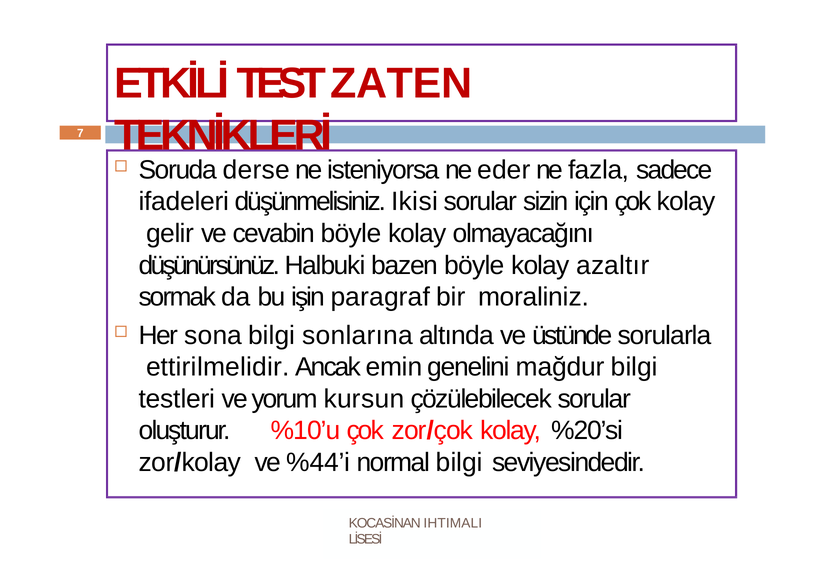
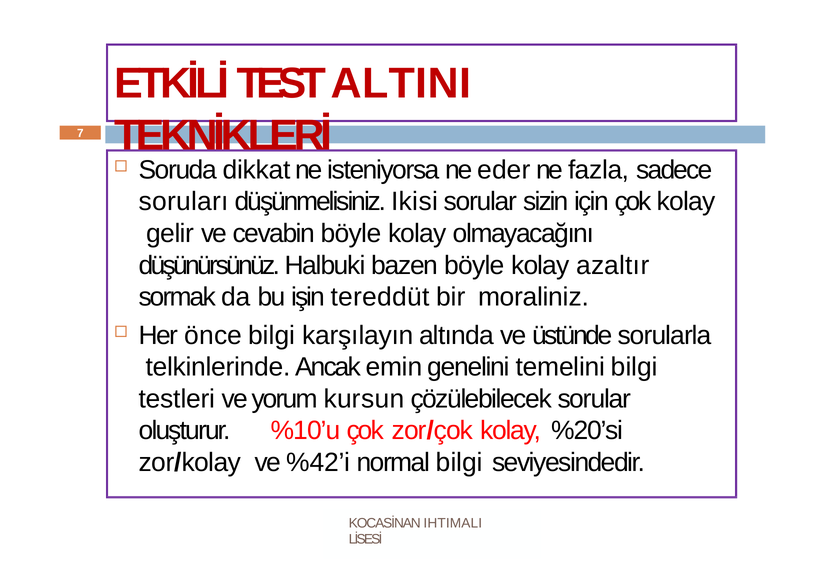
ZATEN: ZATEN -> ALTINI
derse: derse -> dikkat
ifadeleri: ifadeleri -> soruları
paragraf: paragraf -> tereddüt
sona: sona -> önce
sonlarına: sonlarına -> karşılayın
ettirilmelidir: ettirilmelidir -> telkinlerinde
mağdur: mağdur -> temelini
%44’i: %44’i -> %42’i
